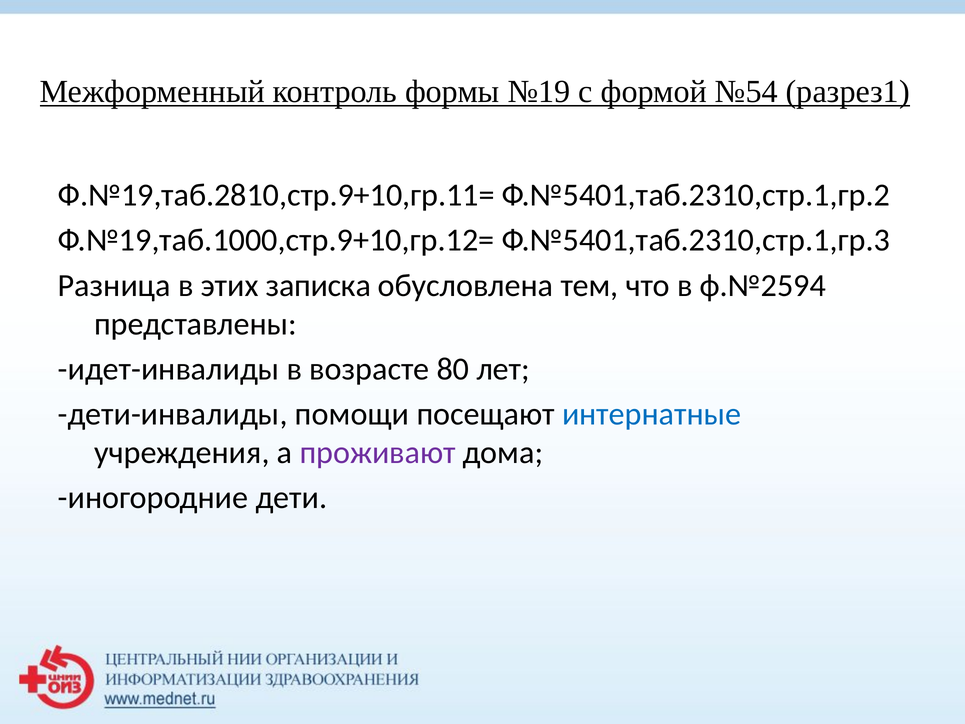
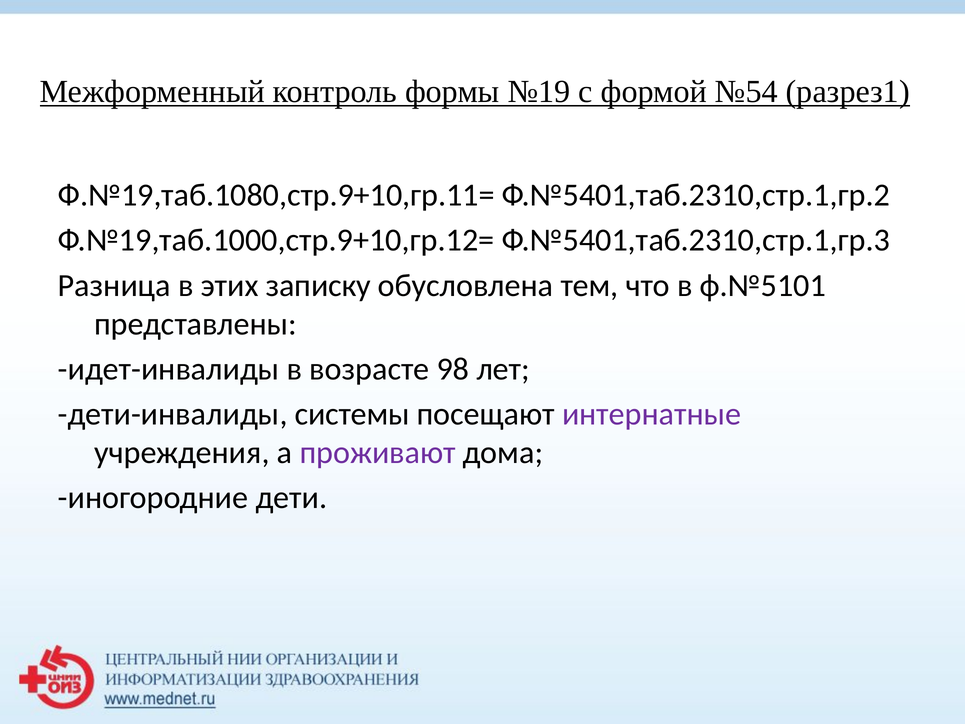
Ф.№19,таб.2810,стр.9+10,гр.11=: Ф.№19,таб.2810,стр.9+10,гр.11= -> Ф.№19,таб.1080,стр.9+10,гр.11=
записка: записка -> записку
ф.№2594: ф.№2594 -> ф.№5101
80: 80 -> 98
помощи: помощи -> системы
интернатные colour: blue -> purple
